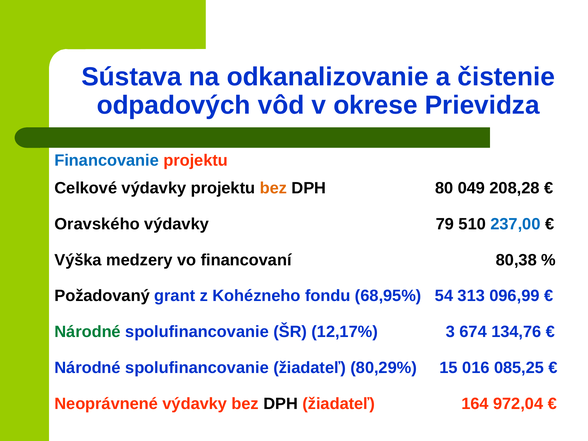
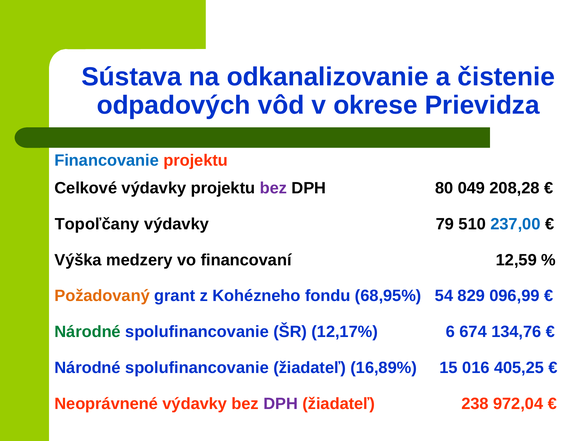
bez at (273, 188) colour: orange -> purple
Oravského: Oravského -> Topoľčany
80,38: 80,38 -> 12,59
Požadovaný colour: black -> orange
313: 313 -> 829
3: 3 -> 6
80,29%: 80,29% -> 16,89%
085,25: 085,25 -> 405,25
DPH at (281, 404) colour: black -> purple
164: 164 -> 238
